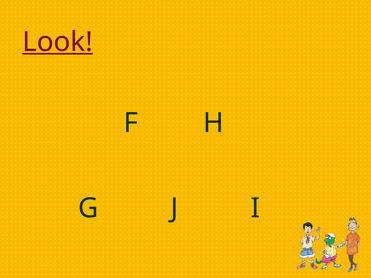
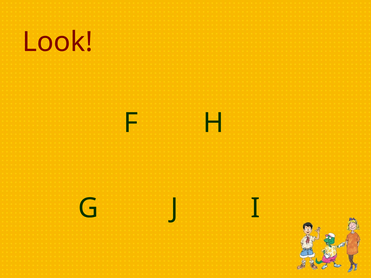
Look underline: present -> none
